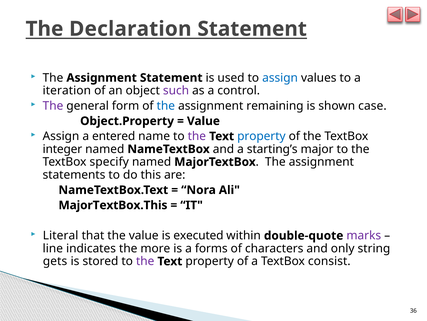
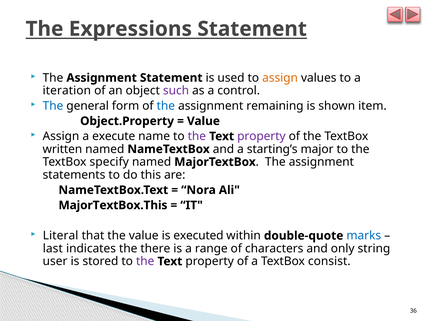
Declaration: Declaration -> Expressions
assign at (280, 78) colour: blue -> orange
The at (53, 106) colour: purple -> blue
case: case -> item
entered: entered -> execute
property at (261, 136) colour: blue -> purple
integer: integer -> written
marks colour: purple -> blue
line: line -> last
more: more -> there
forms: forms -> range
gets: gets -> user
